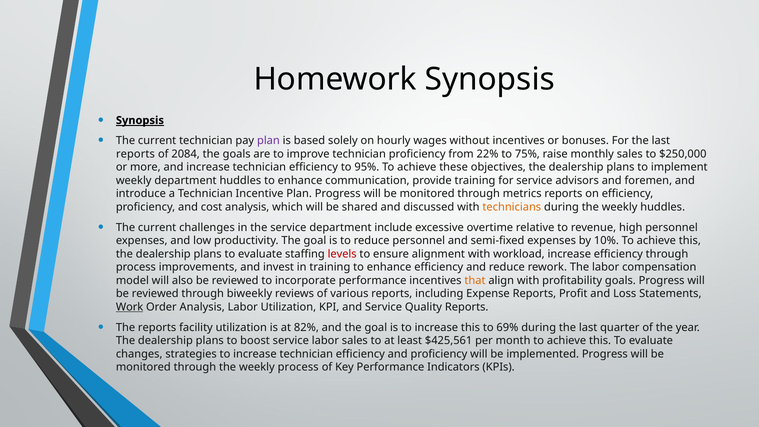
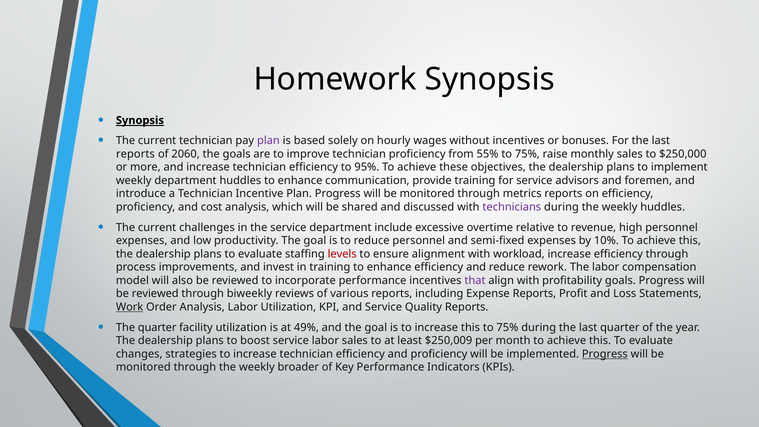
2084: 2084 -> 2060
22%: 22% -> 55%
technicians colour: orange -> purple
that colour: orange -> purple
The reports: reports -> quarter
82%: 82% -> 49%
this to 69%: 69% -> 75%
$425,561: $425,561 -> $250,009
Progress at (605, 354) underline: none -> present
weekly process: process -> broader
